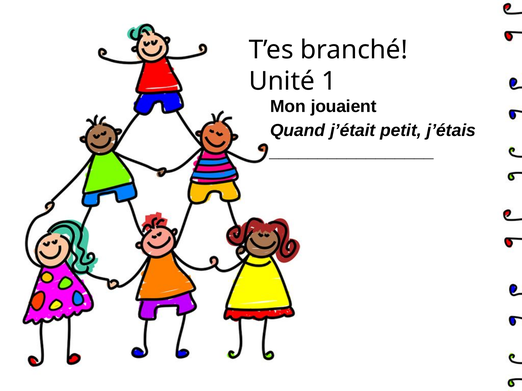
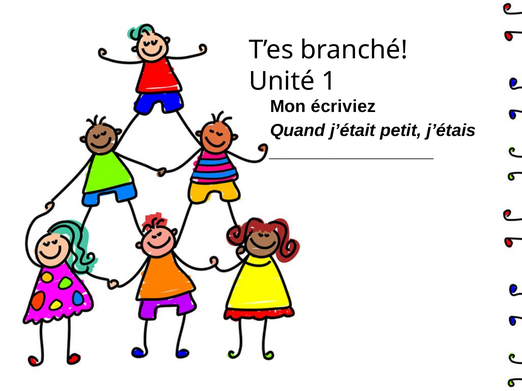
jouaient: jouaient -> écriviez
